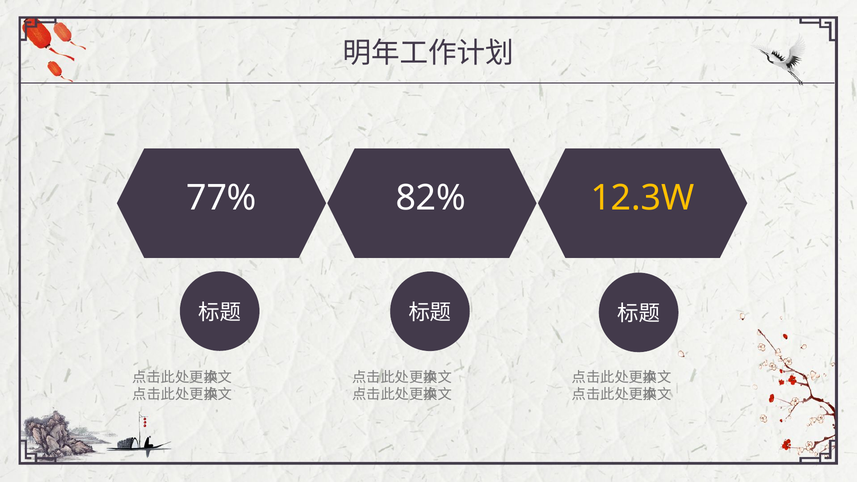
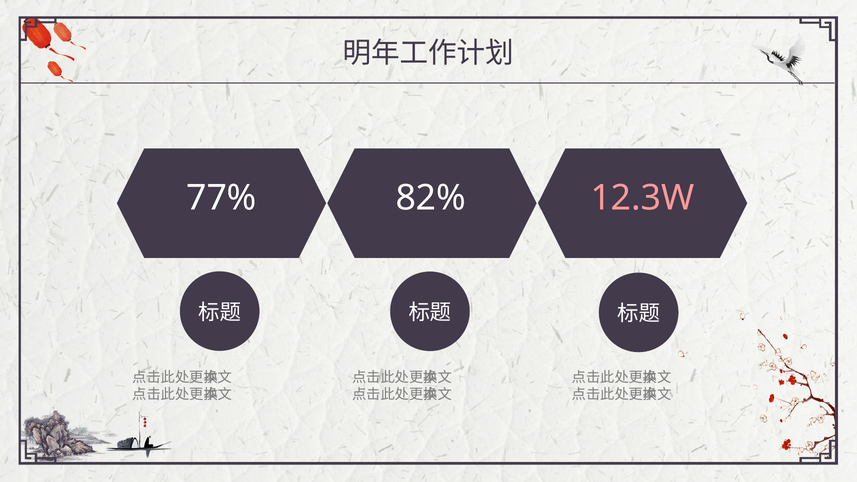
12.3W colour: yellow -> pink
